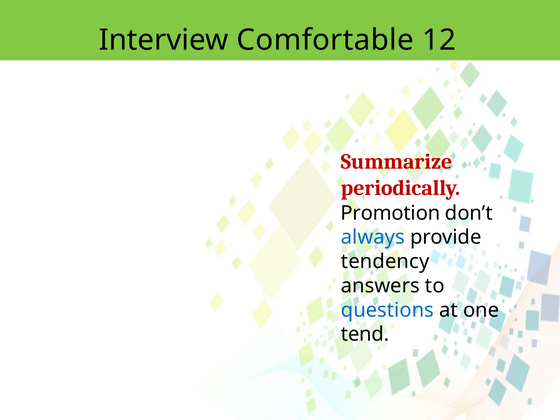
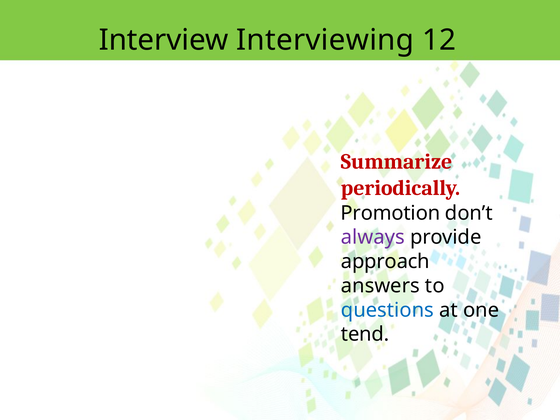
Comfortable: Comfortable -> Interviewing
always colour: blue -> purple
tendency: tendency -> approach
